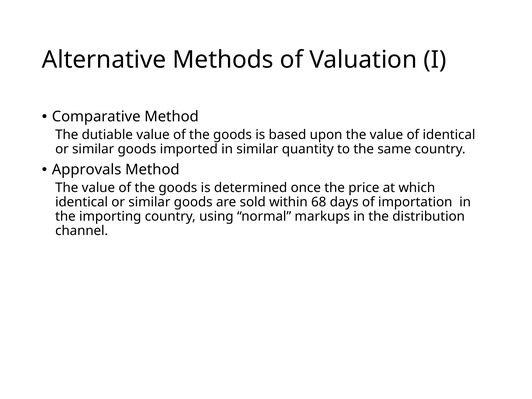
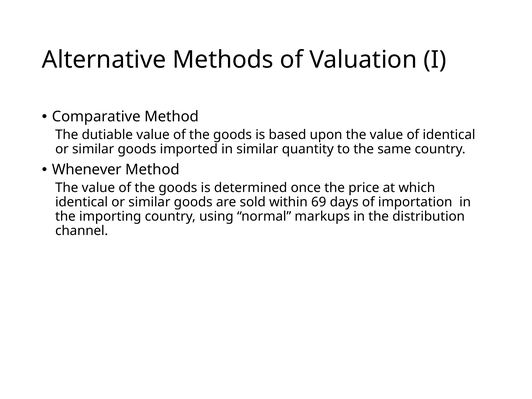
Approvals: Approvals -> Whenever
68: 68 -> 69
